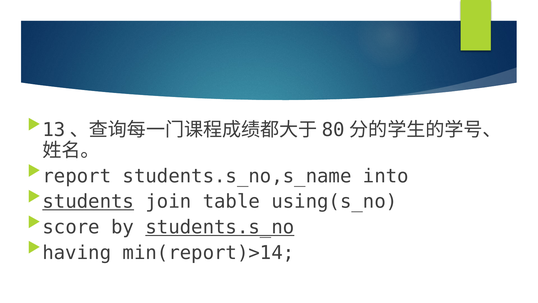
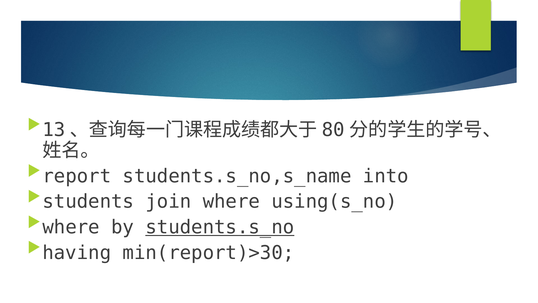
students underline: present -> none
join table: table -> where
score at (71, 227): score -> where
min(report)>14: min(report)>14 -> min(report)>30
